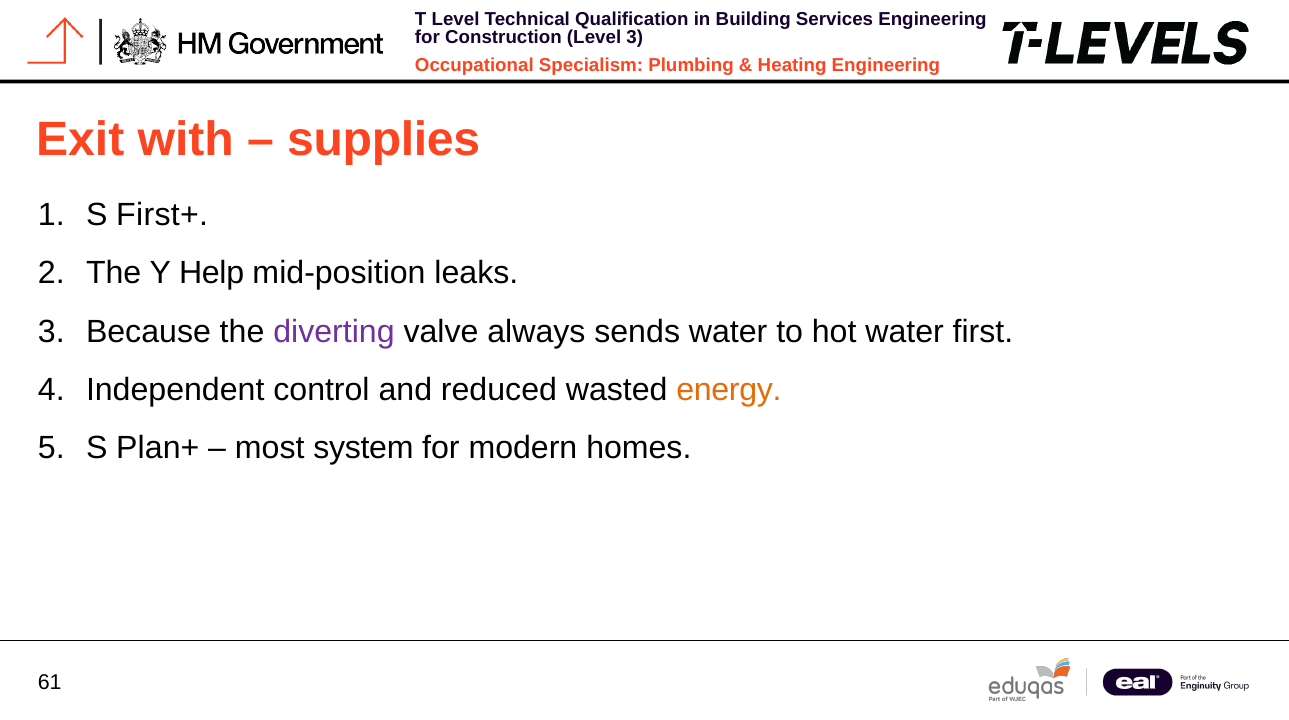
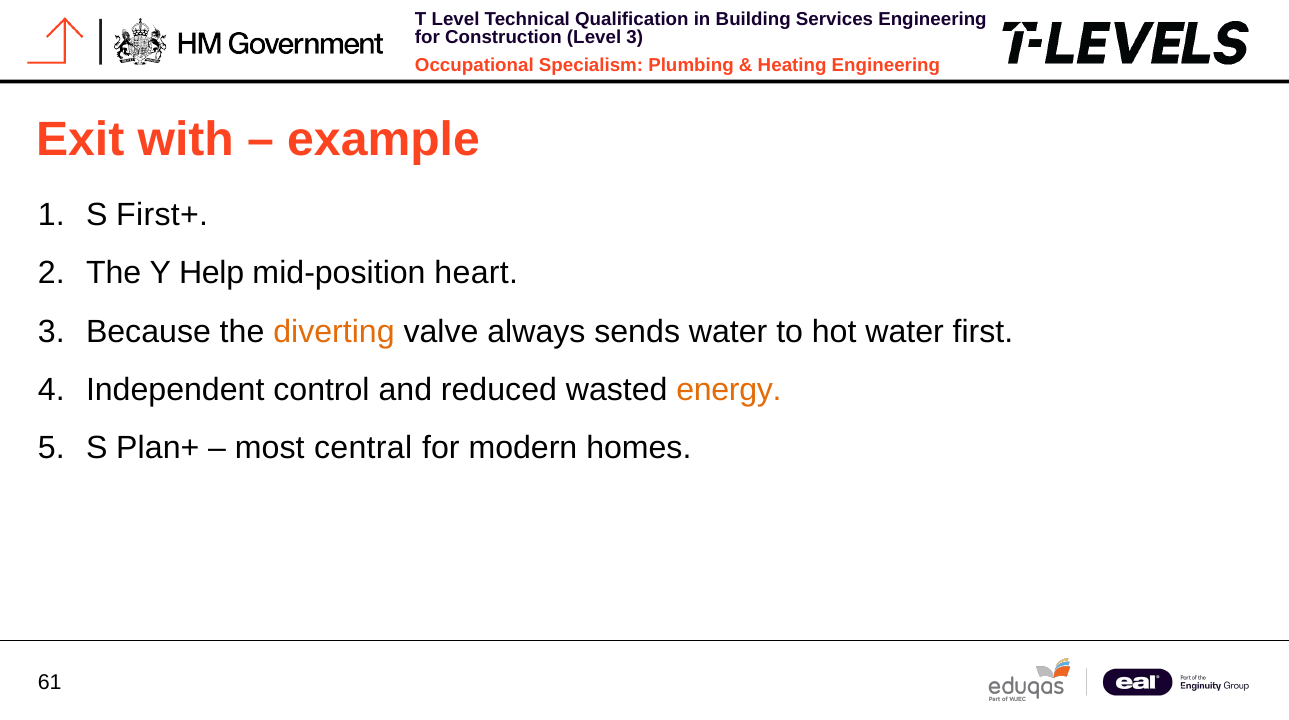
supplies: supplies -> example
leaks: leaks -> heart
diverting colour: purple -> orange
system: system -> central
